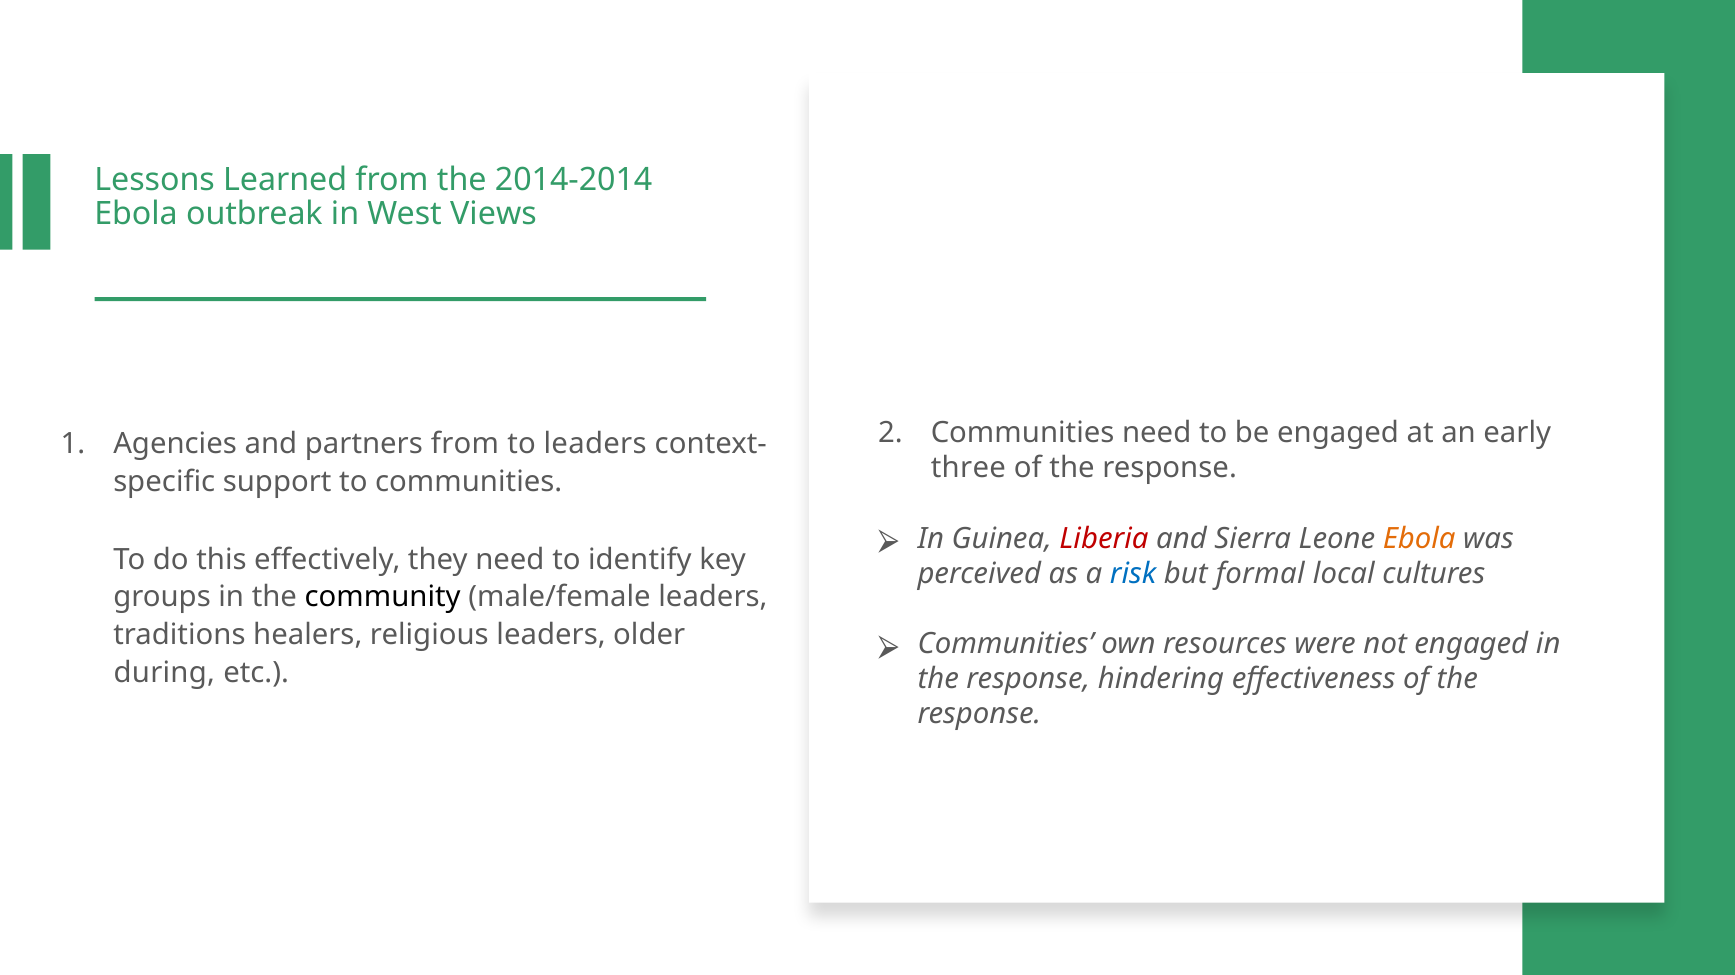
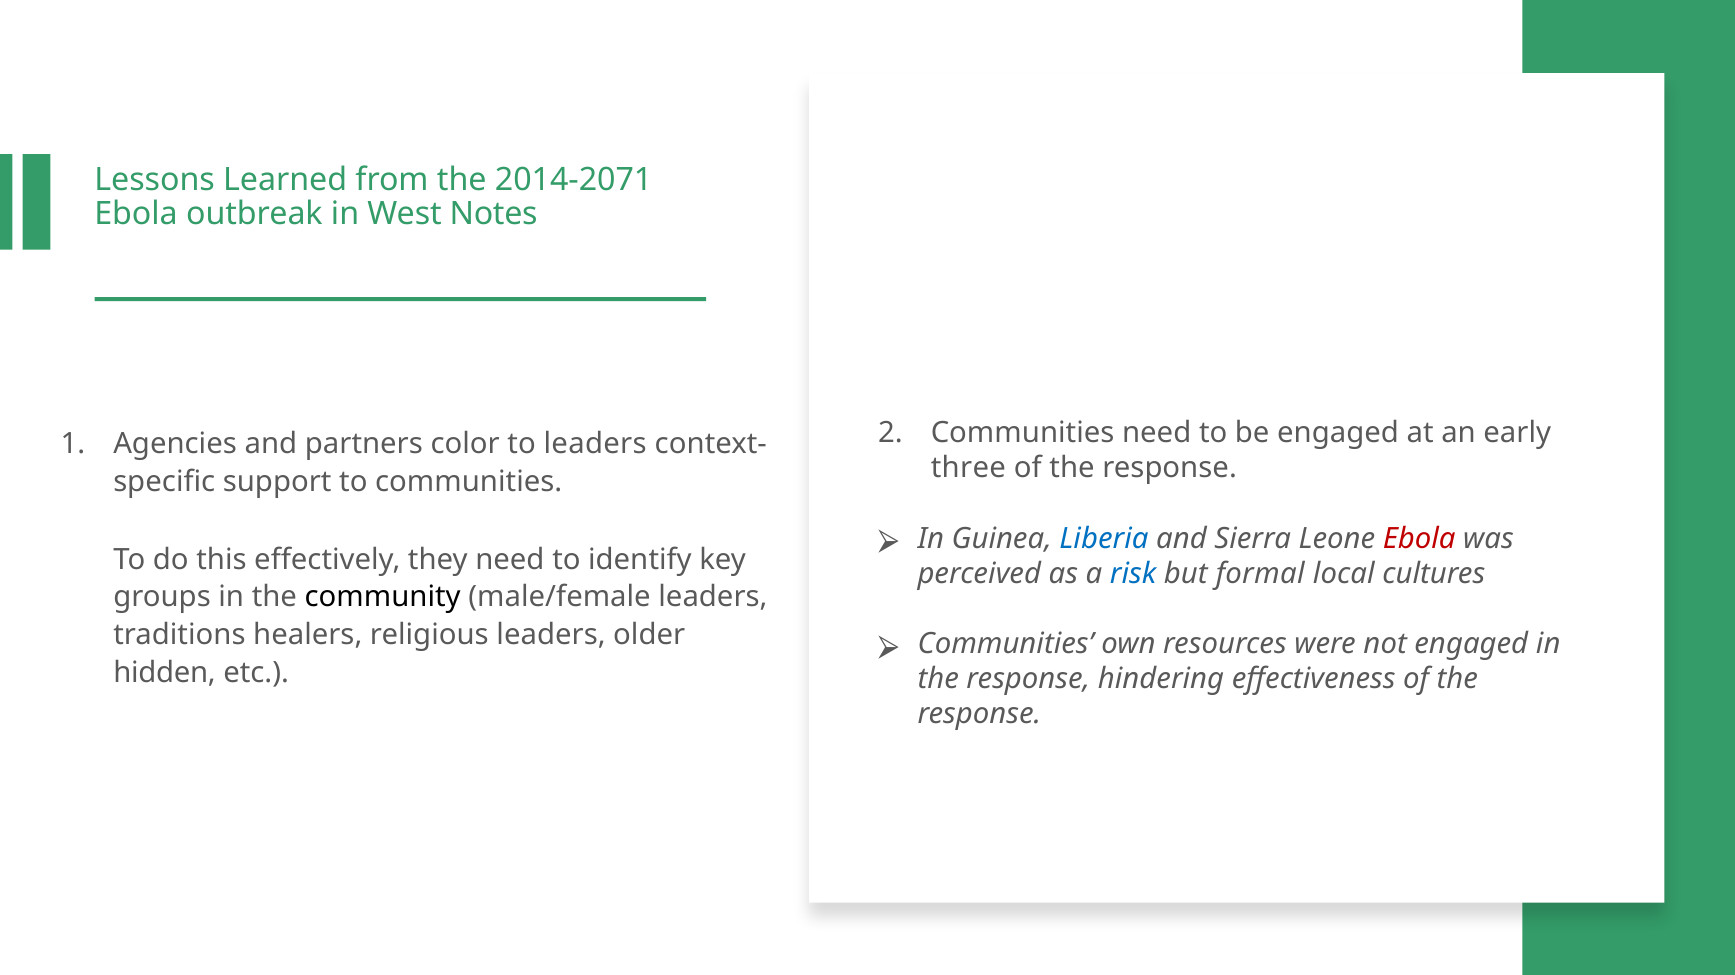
2014-2014: 2014-2014 -> 2014-2071
Views: Views -> Notes
partners from: from -> color
Liberia colour: red -> blue
Ebola at (1419, 539) colour: orange -> red
during: during -> hidden
